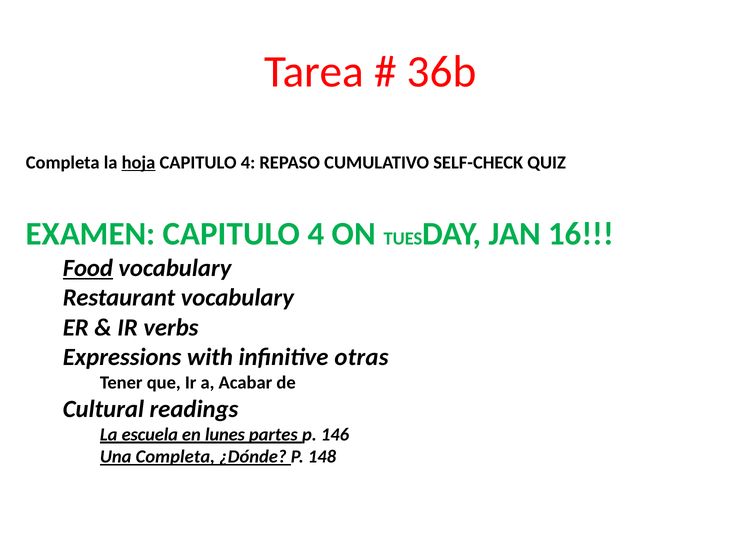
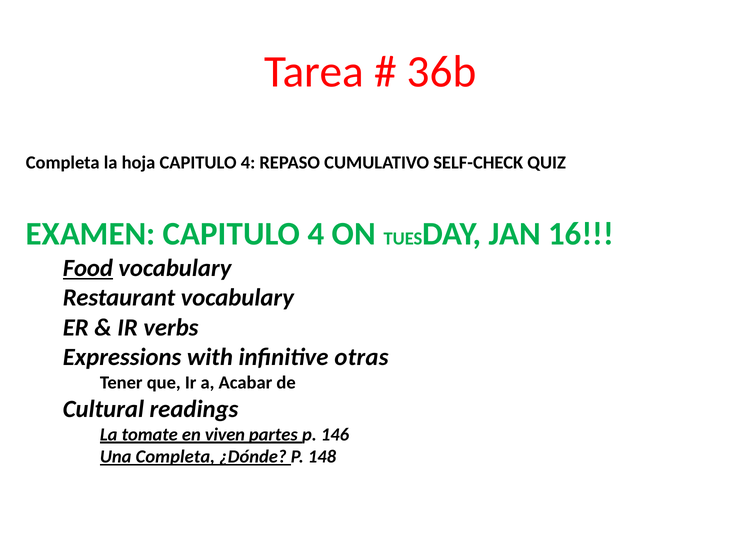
hoja underline: present -> none
escuela: escuela -> tomate
lunes: lunes -> viven
